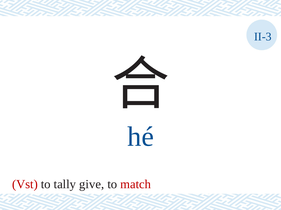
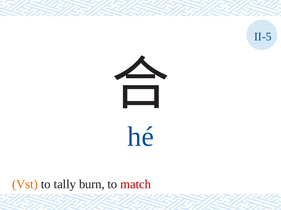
II-3: II-3 -> II-5
Vst colour: red -> orange
give: give -> burn
